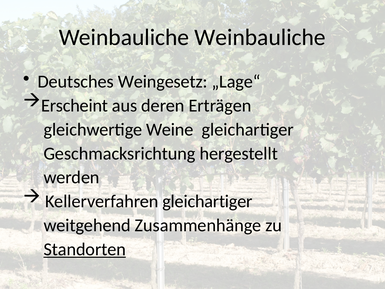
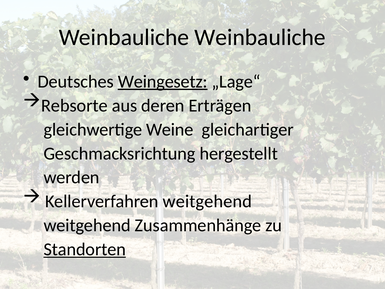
Weingesetz underline: none -> present
Erscheint: Erscheint -> Rebsorte
Kellerverfahren gleichartiger: gleichartiger -> weitgehend
